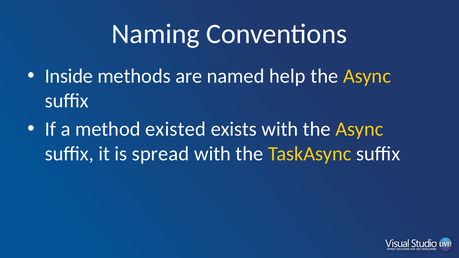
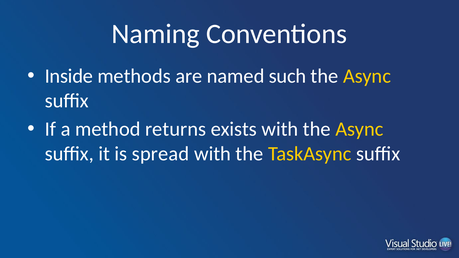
help: help -> such
existed: existed -> returns
